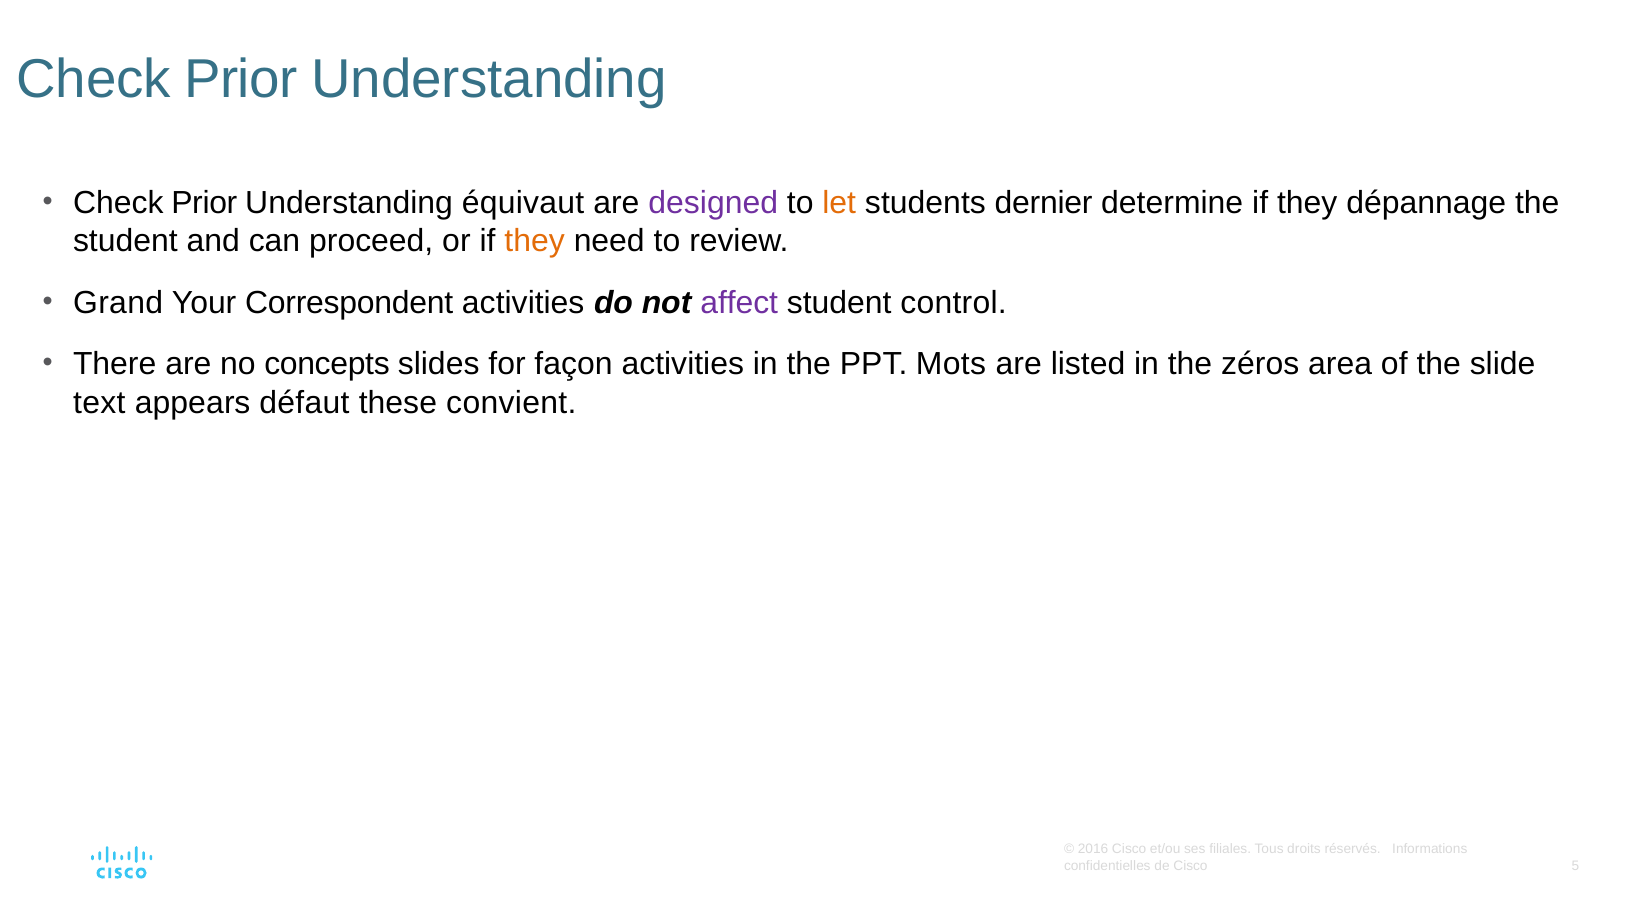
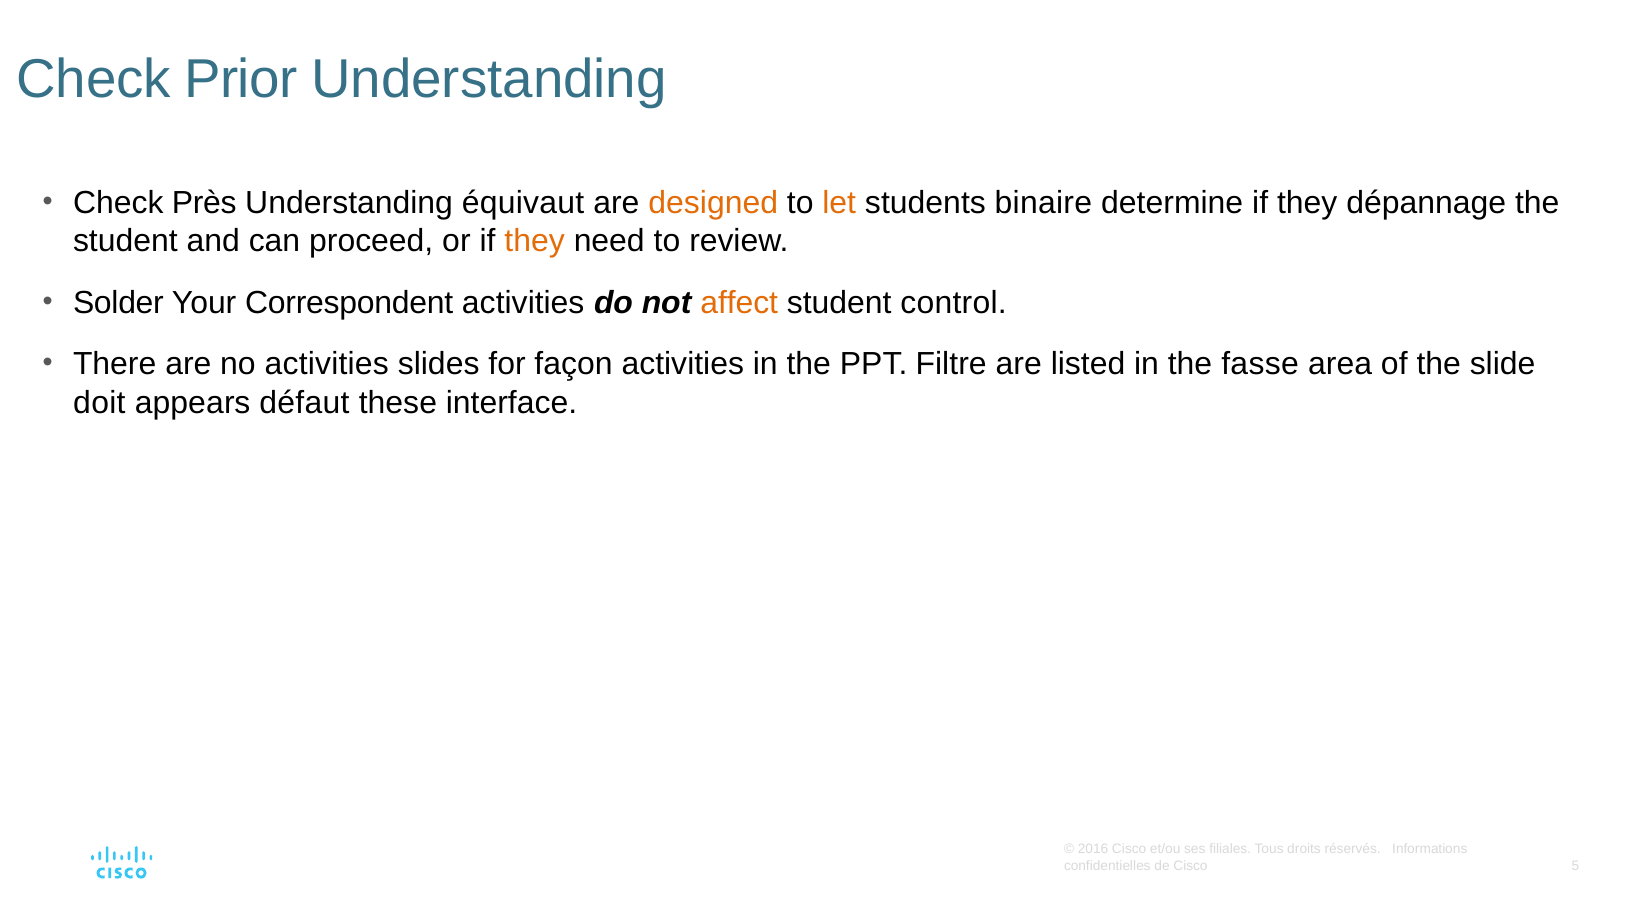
Prior at (204, 203): Prior -> Près
designed colour: purple -> orange
dernier: dernier -> binaire
Grand: Grand -> Solder
affect colour: purple -> orange
no concepts: concepts -> activities
Mots: Mots -> Filtre
zéros: zéros -> fasse
text: text -> doit
convient: convient -> interface
